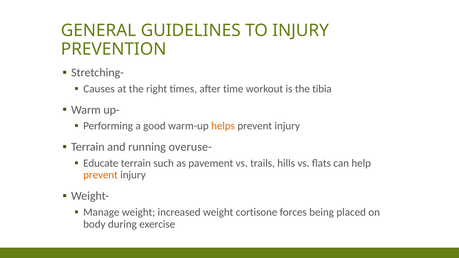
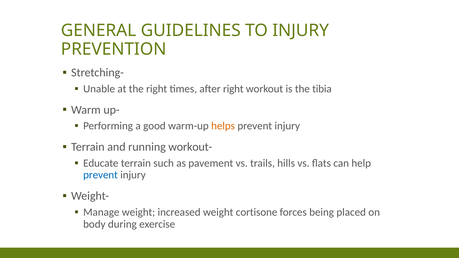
Causes: Causes -> Unable
after time: time -> right
overuse-: overuse- -> workout-
prevent at (100, 175) colour: orange -> blue
